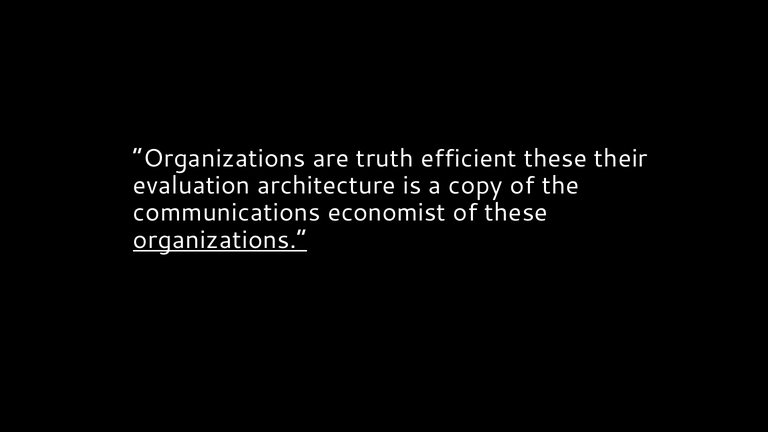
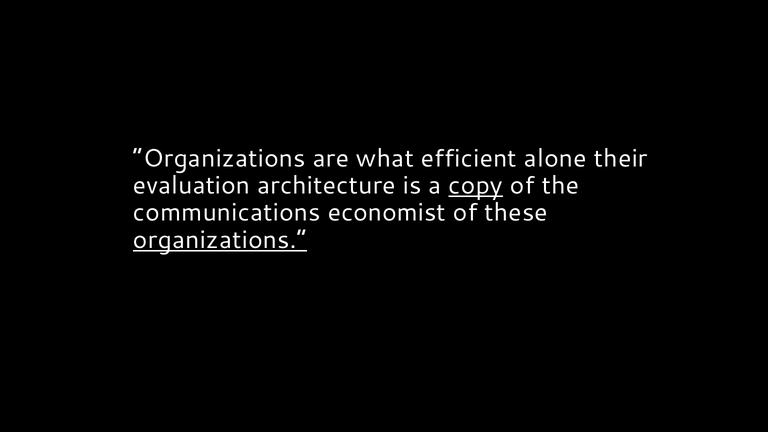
truth: truth -> what
efficient these: these -> alone
copy underline: none -> present
